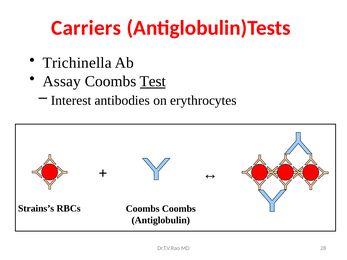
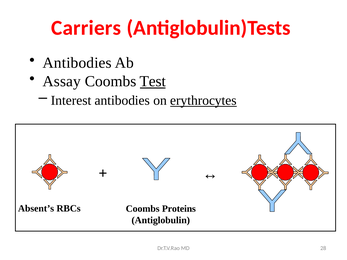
Trichinella at (77, 63): Trichinella -> Antibodies
erythrocytes underline: none -> present
Strains’s: Strains’s -> Absent’s
Coombs Coombs: Coombs -> Proteins
